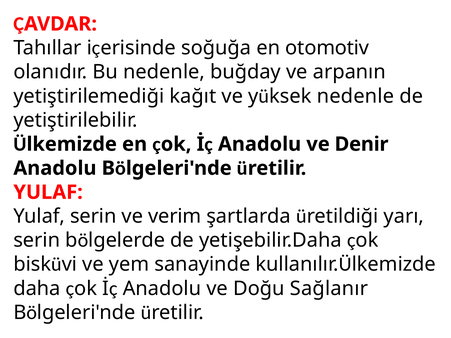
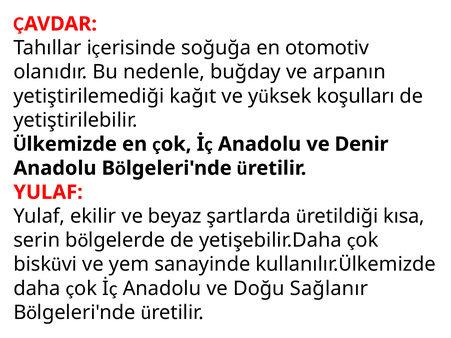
nedenle at (355, 96): nedenle -> koşulları
Yulaf serin: serin -> ekilir
verim: verim -> beyaz
yarı: yarı -> kısa
